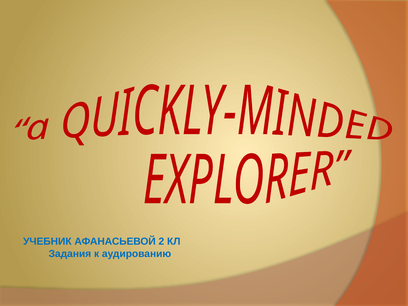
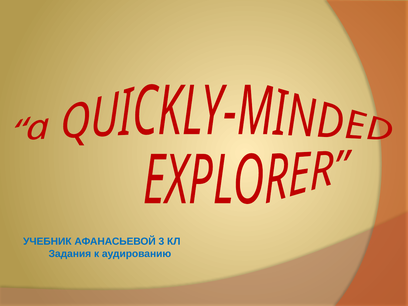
2: 2 -> 3
